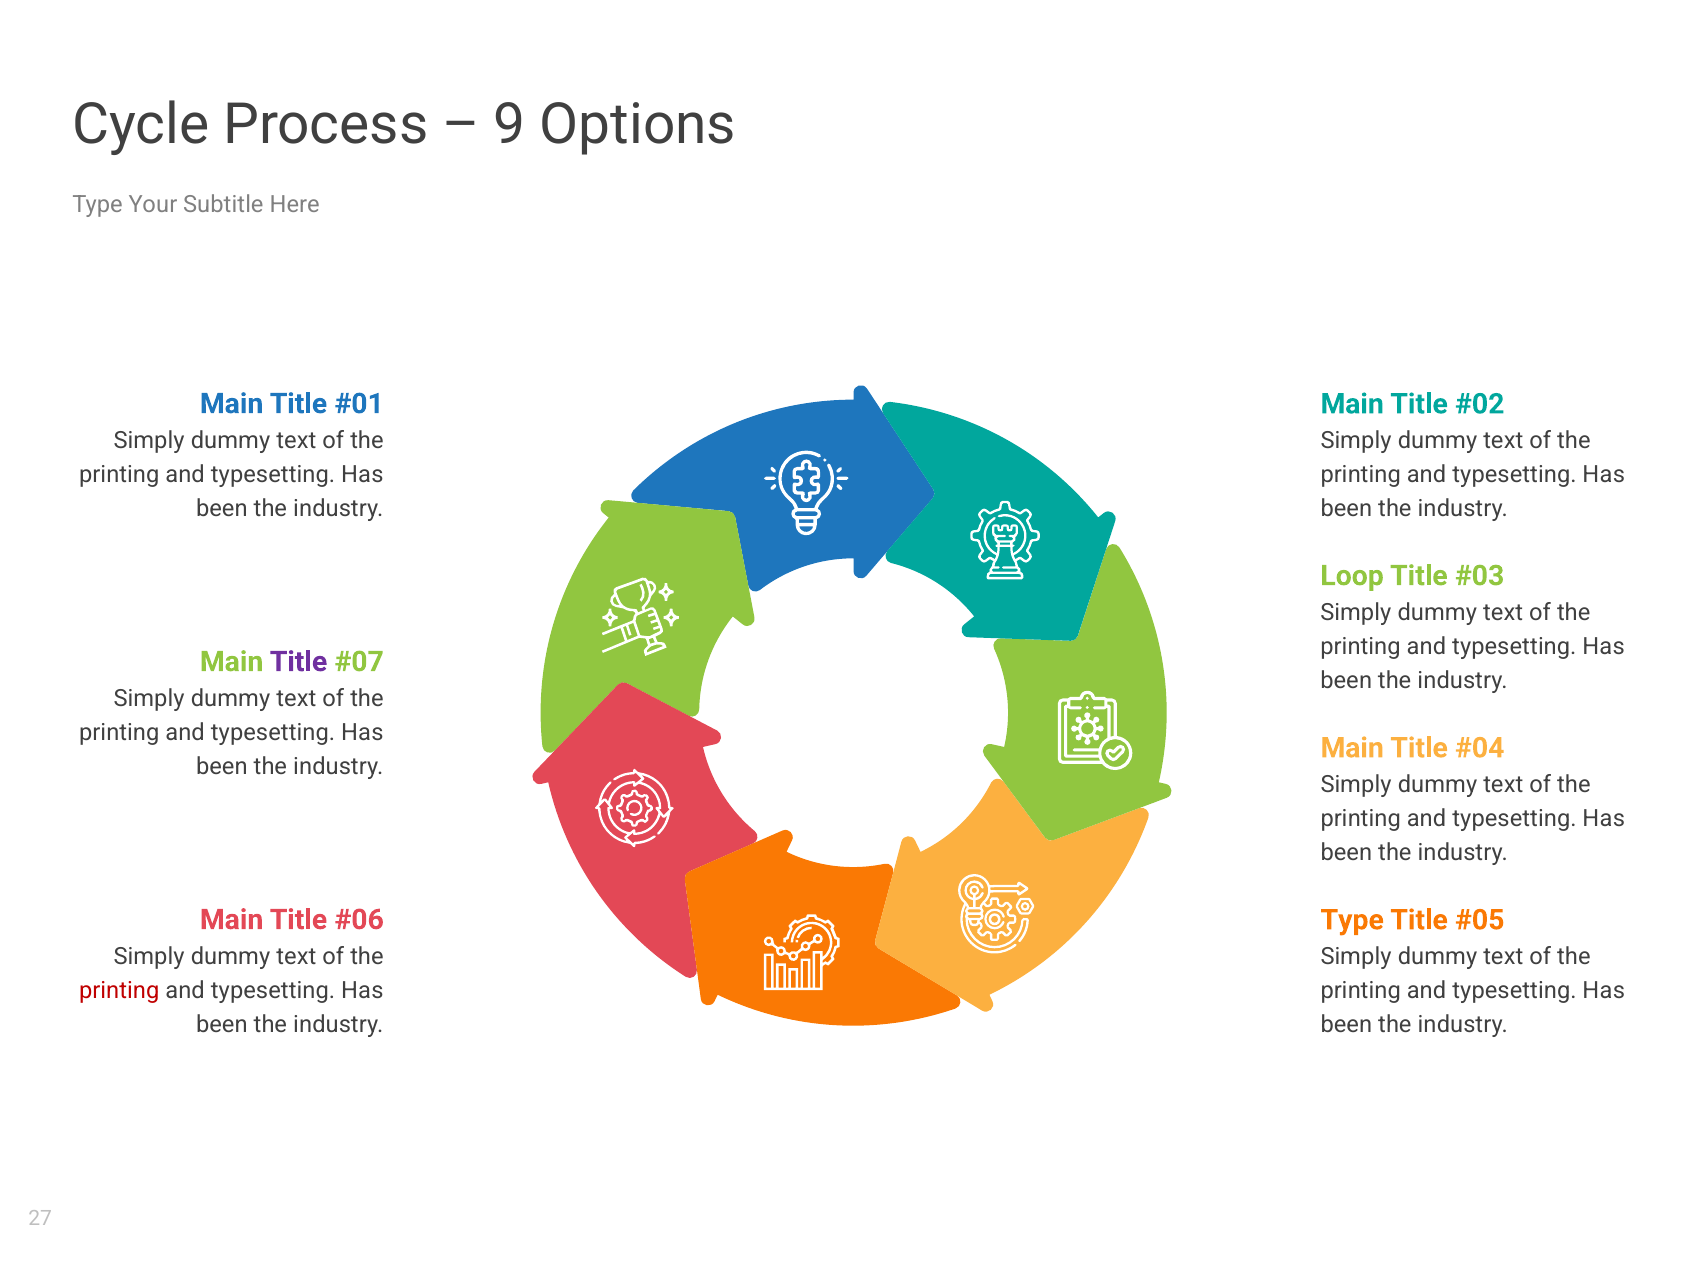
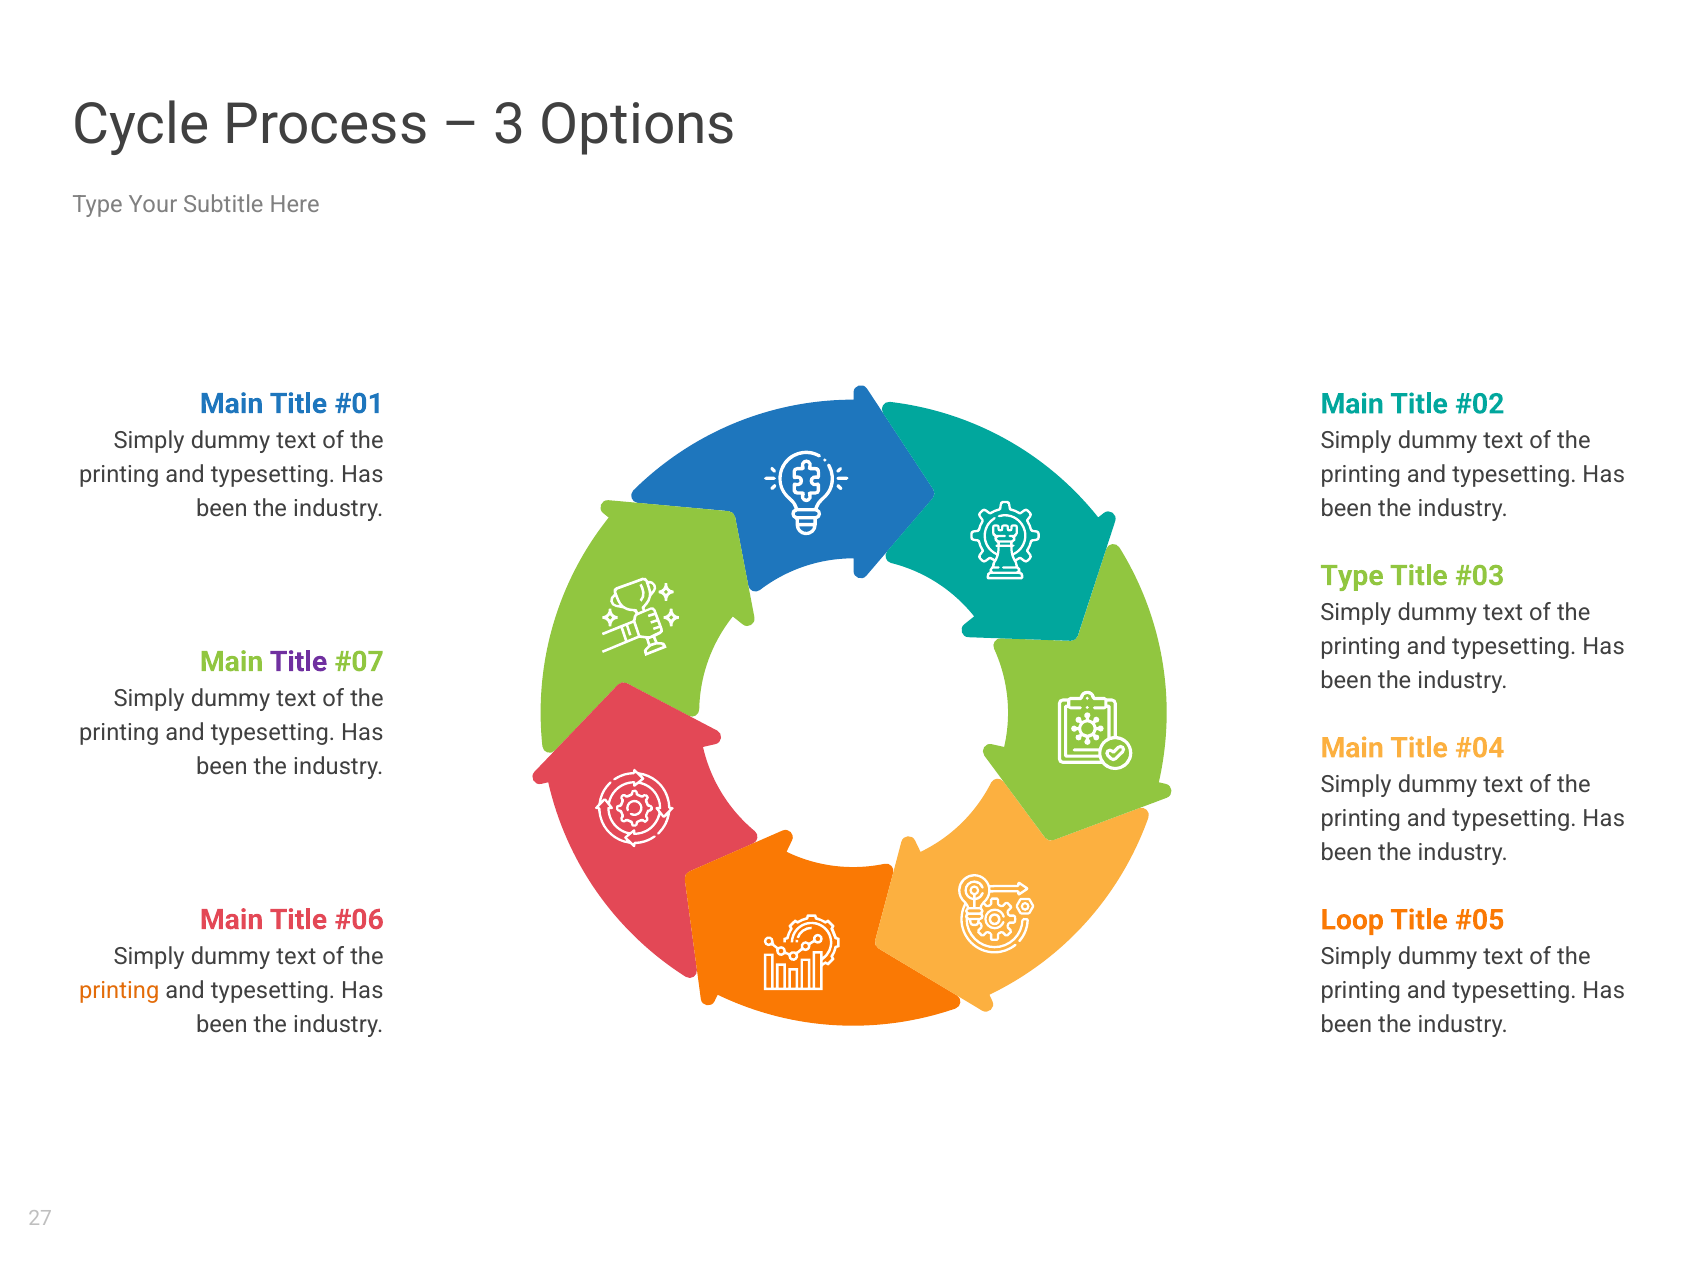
9: 9 -> 3
Loop at (1352, 576): Loop -> Type
Type at (1352, 920): Type -> Loop
printing at (119, 990) colour: red -> orange
